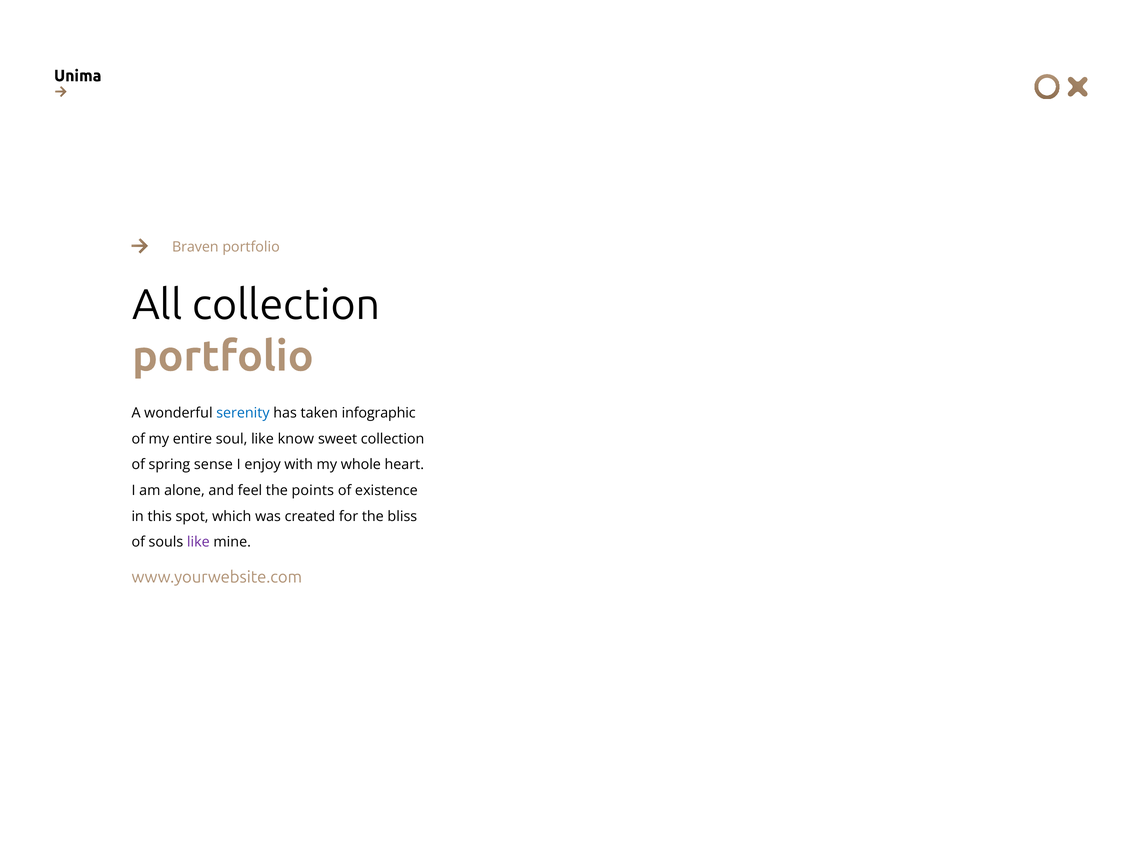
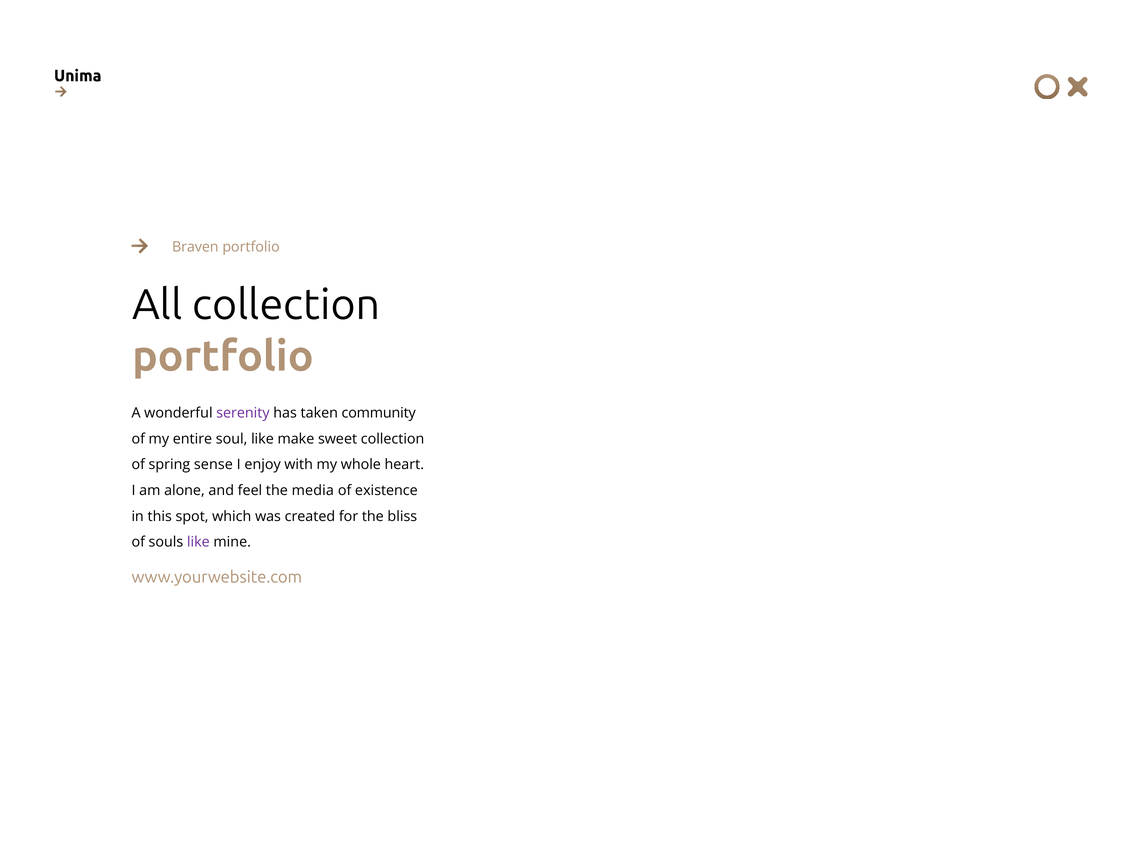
serenity colour: blue -> purple
infographic: infographic -> community
know: know -> make
points: points -> media
